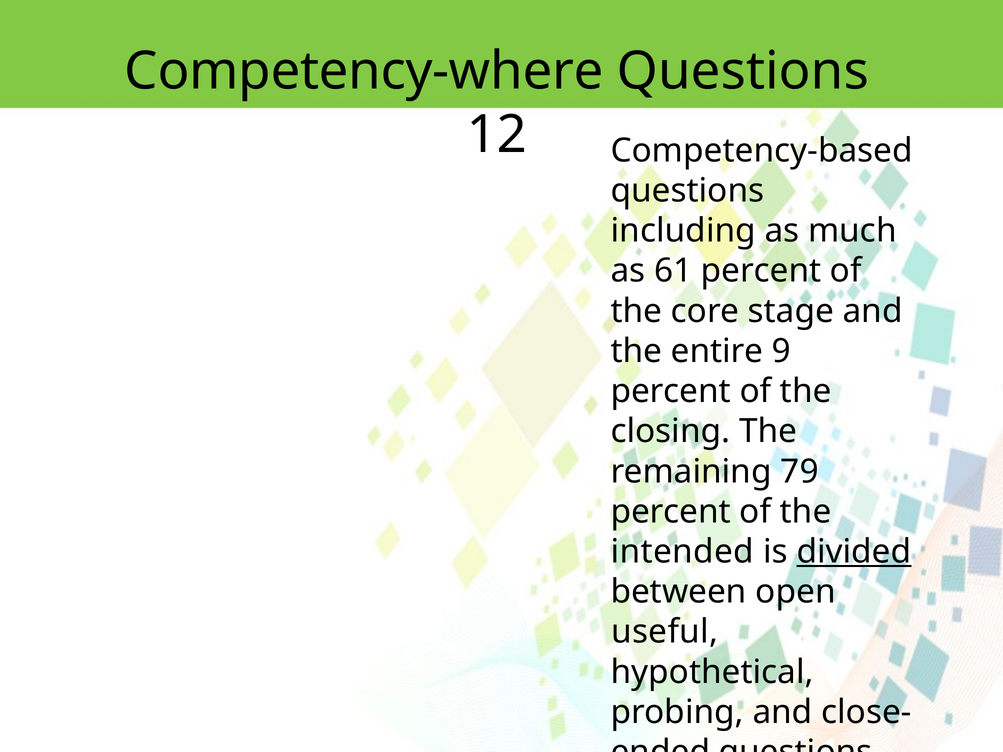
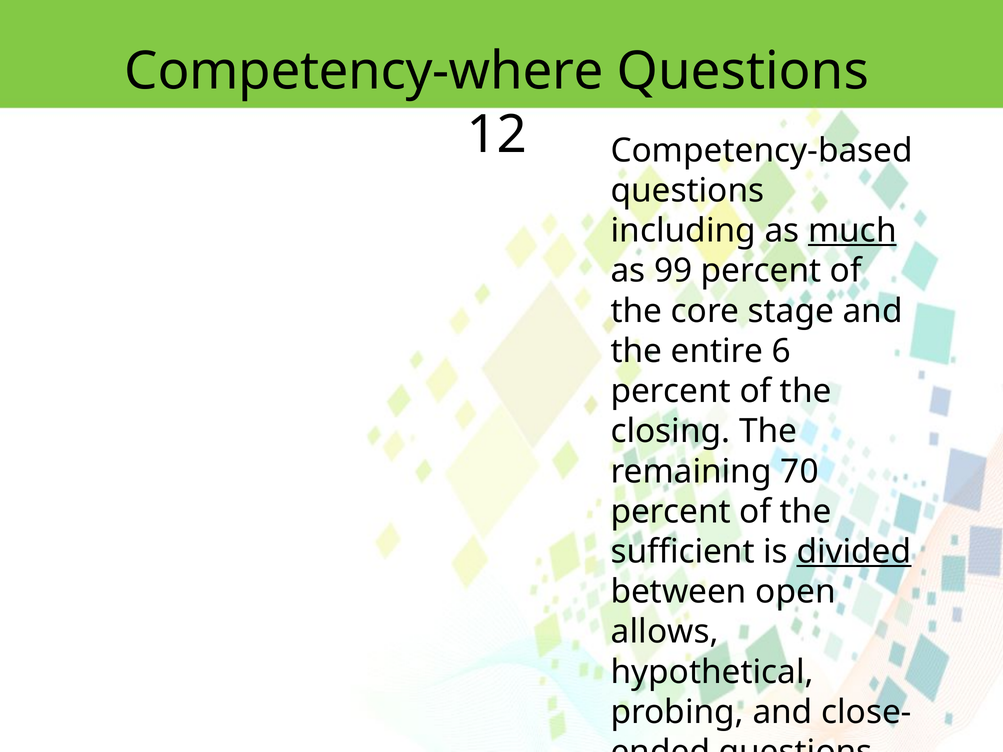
much underline: none -> present
61: 61 -> 99
9: 9 -> 6
79: 79 -> 70
intended: intended -> sufficient
useful: useful -> allows
